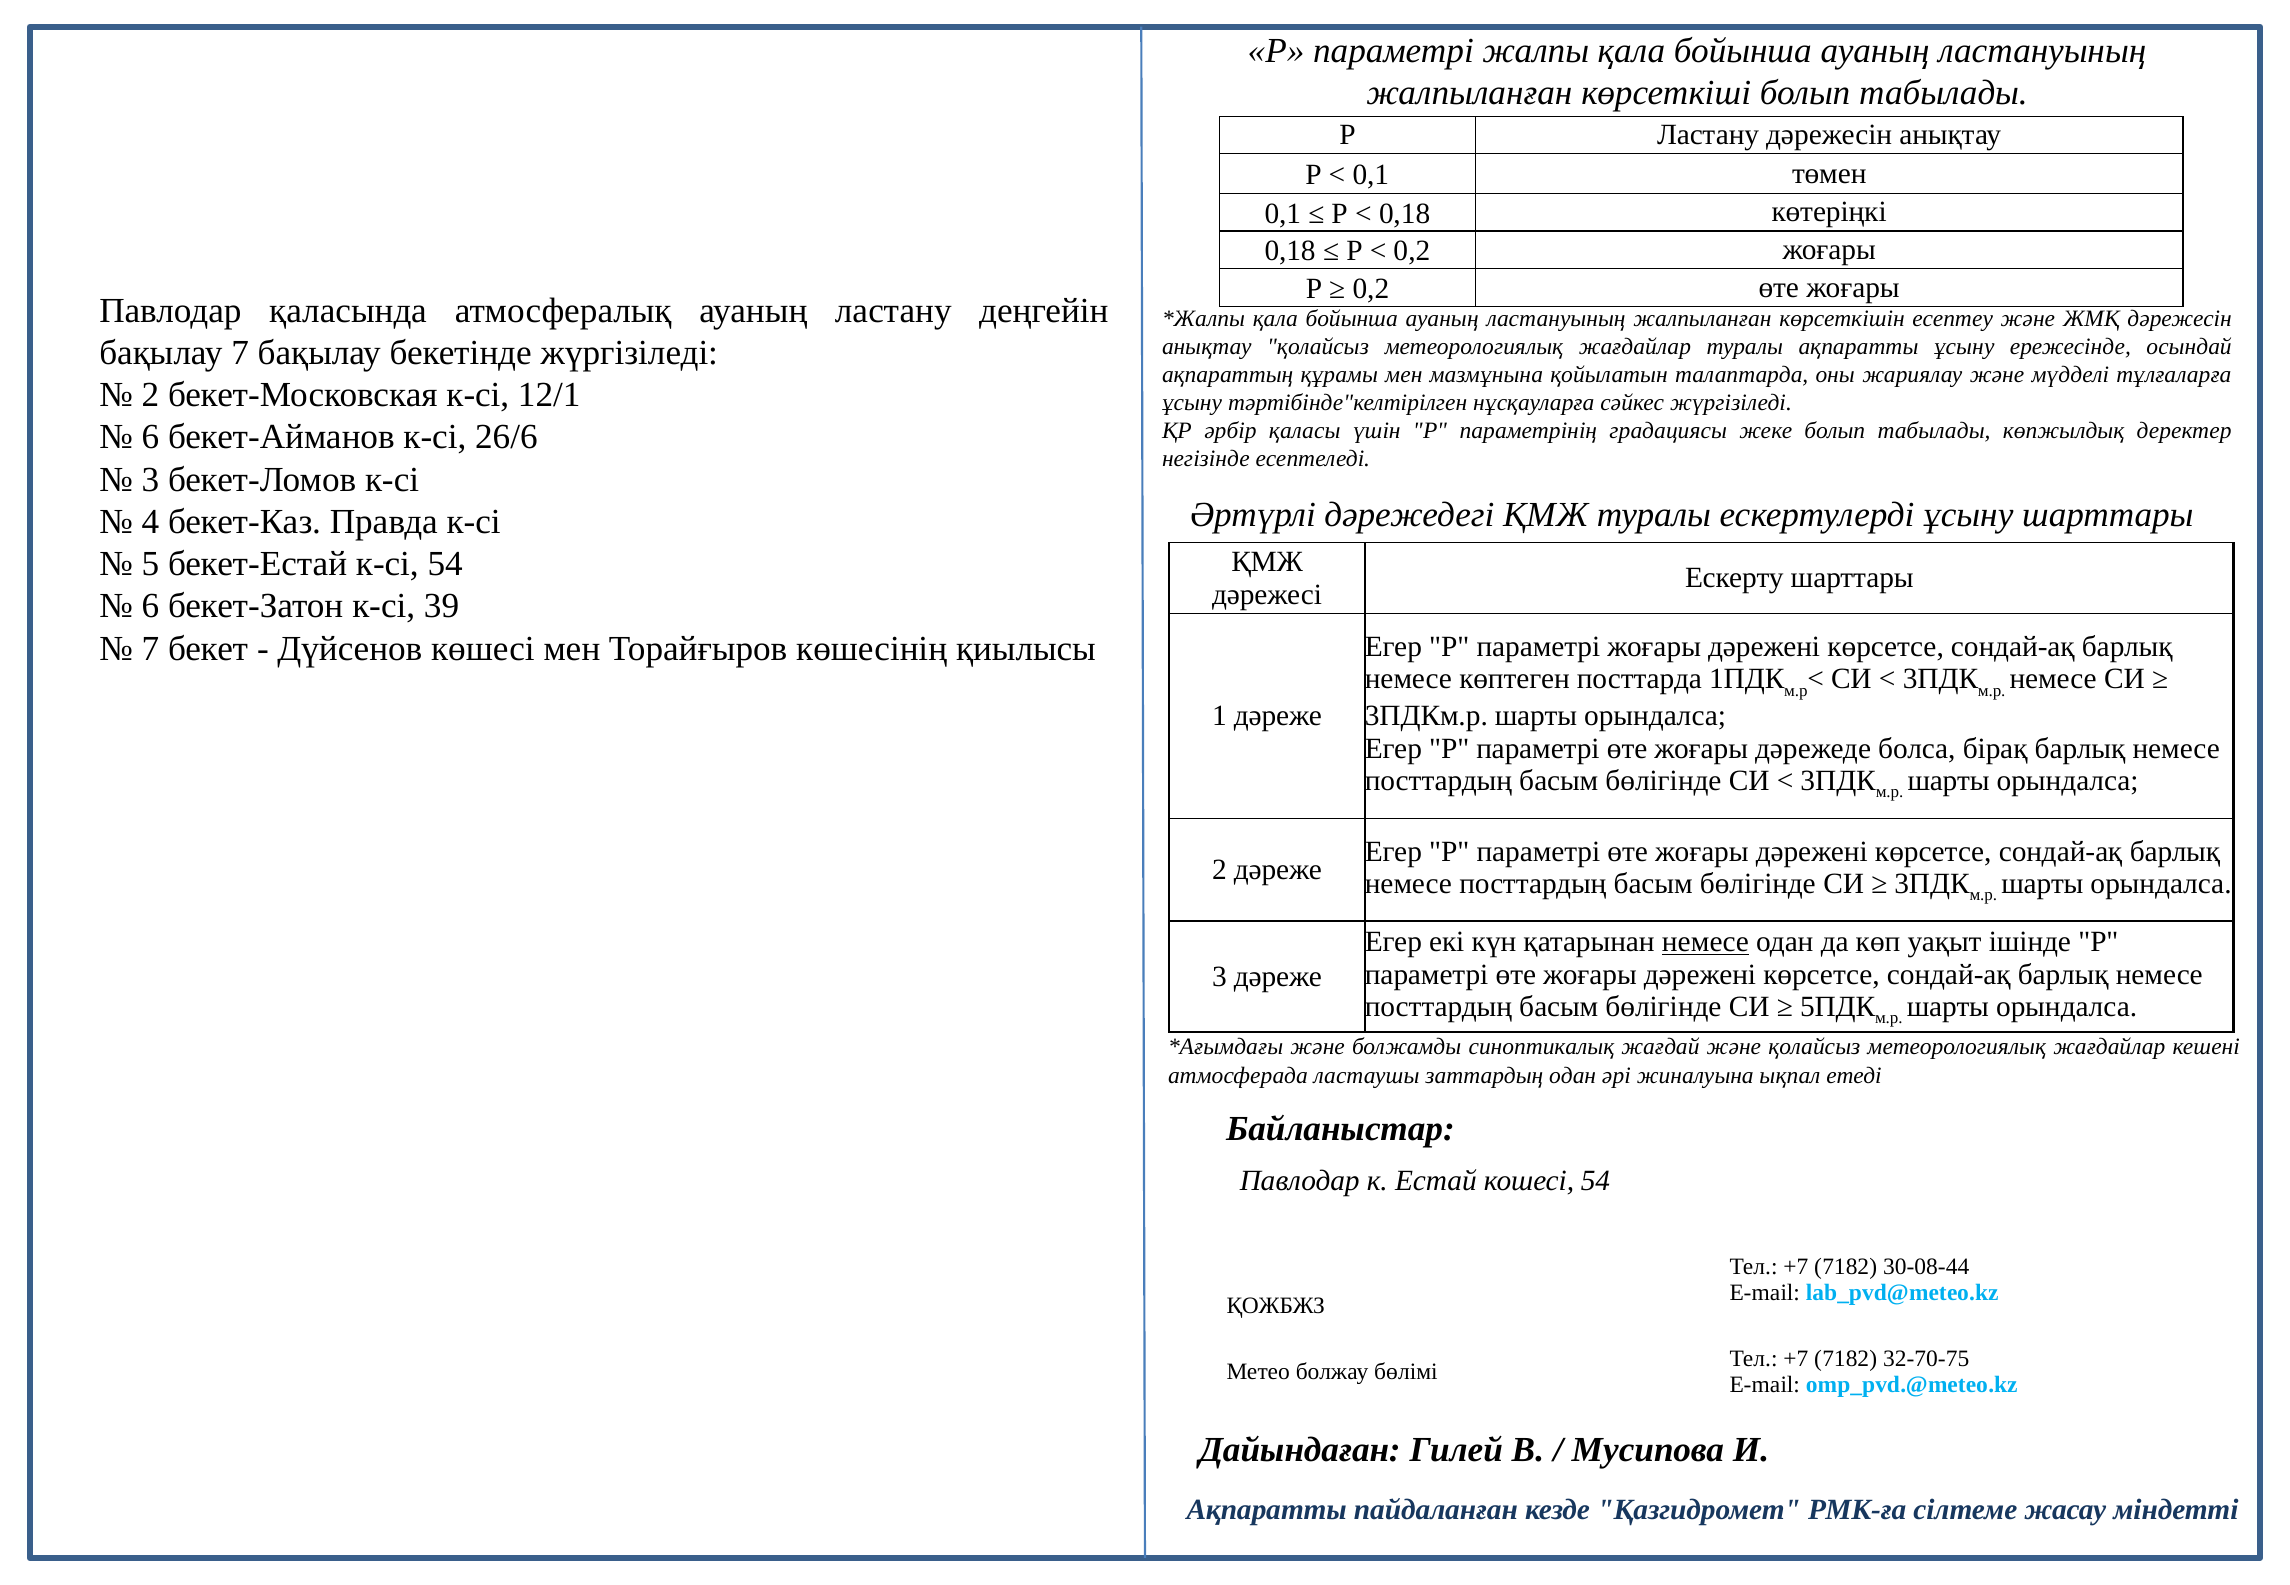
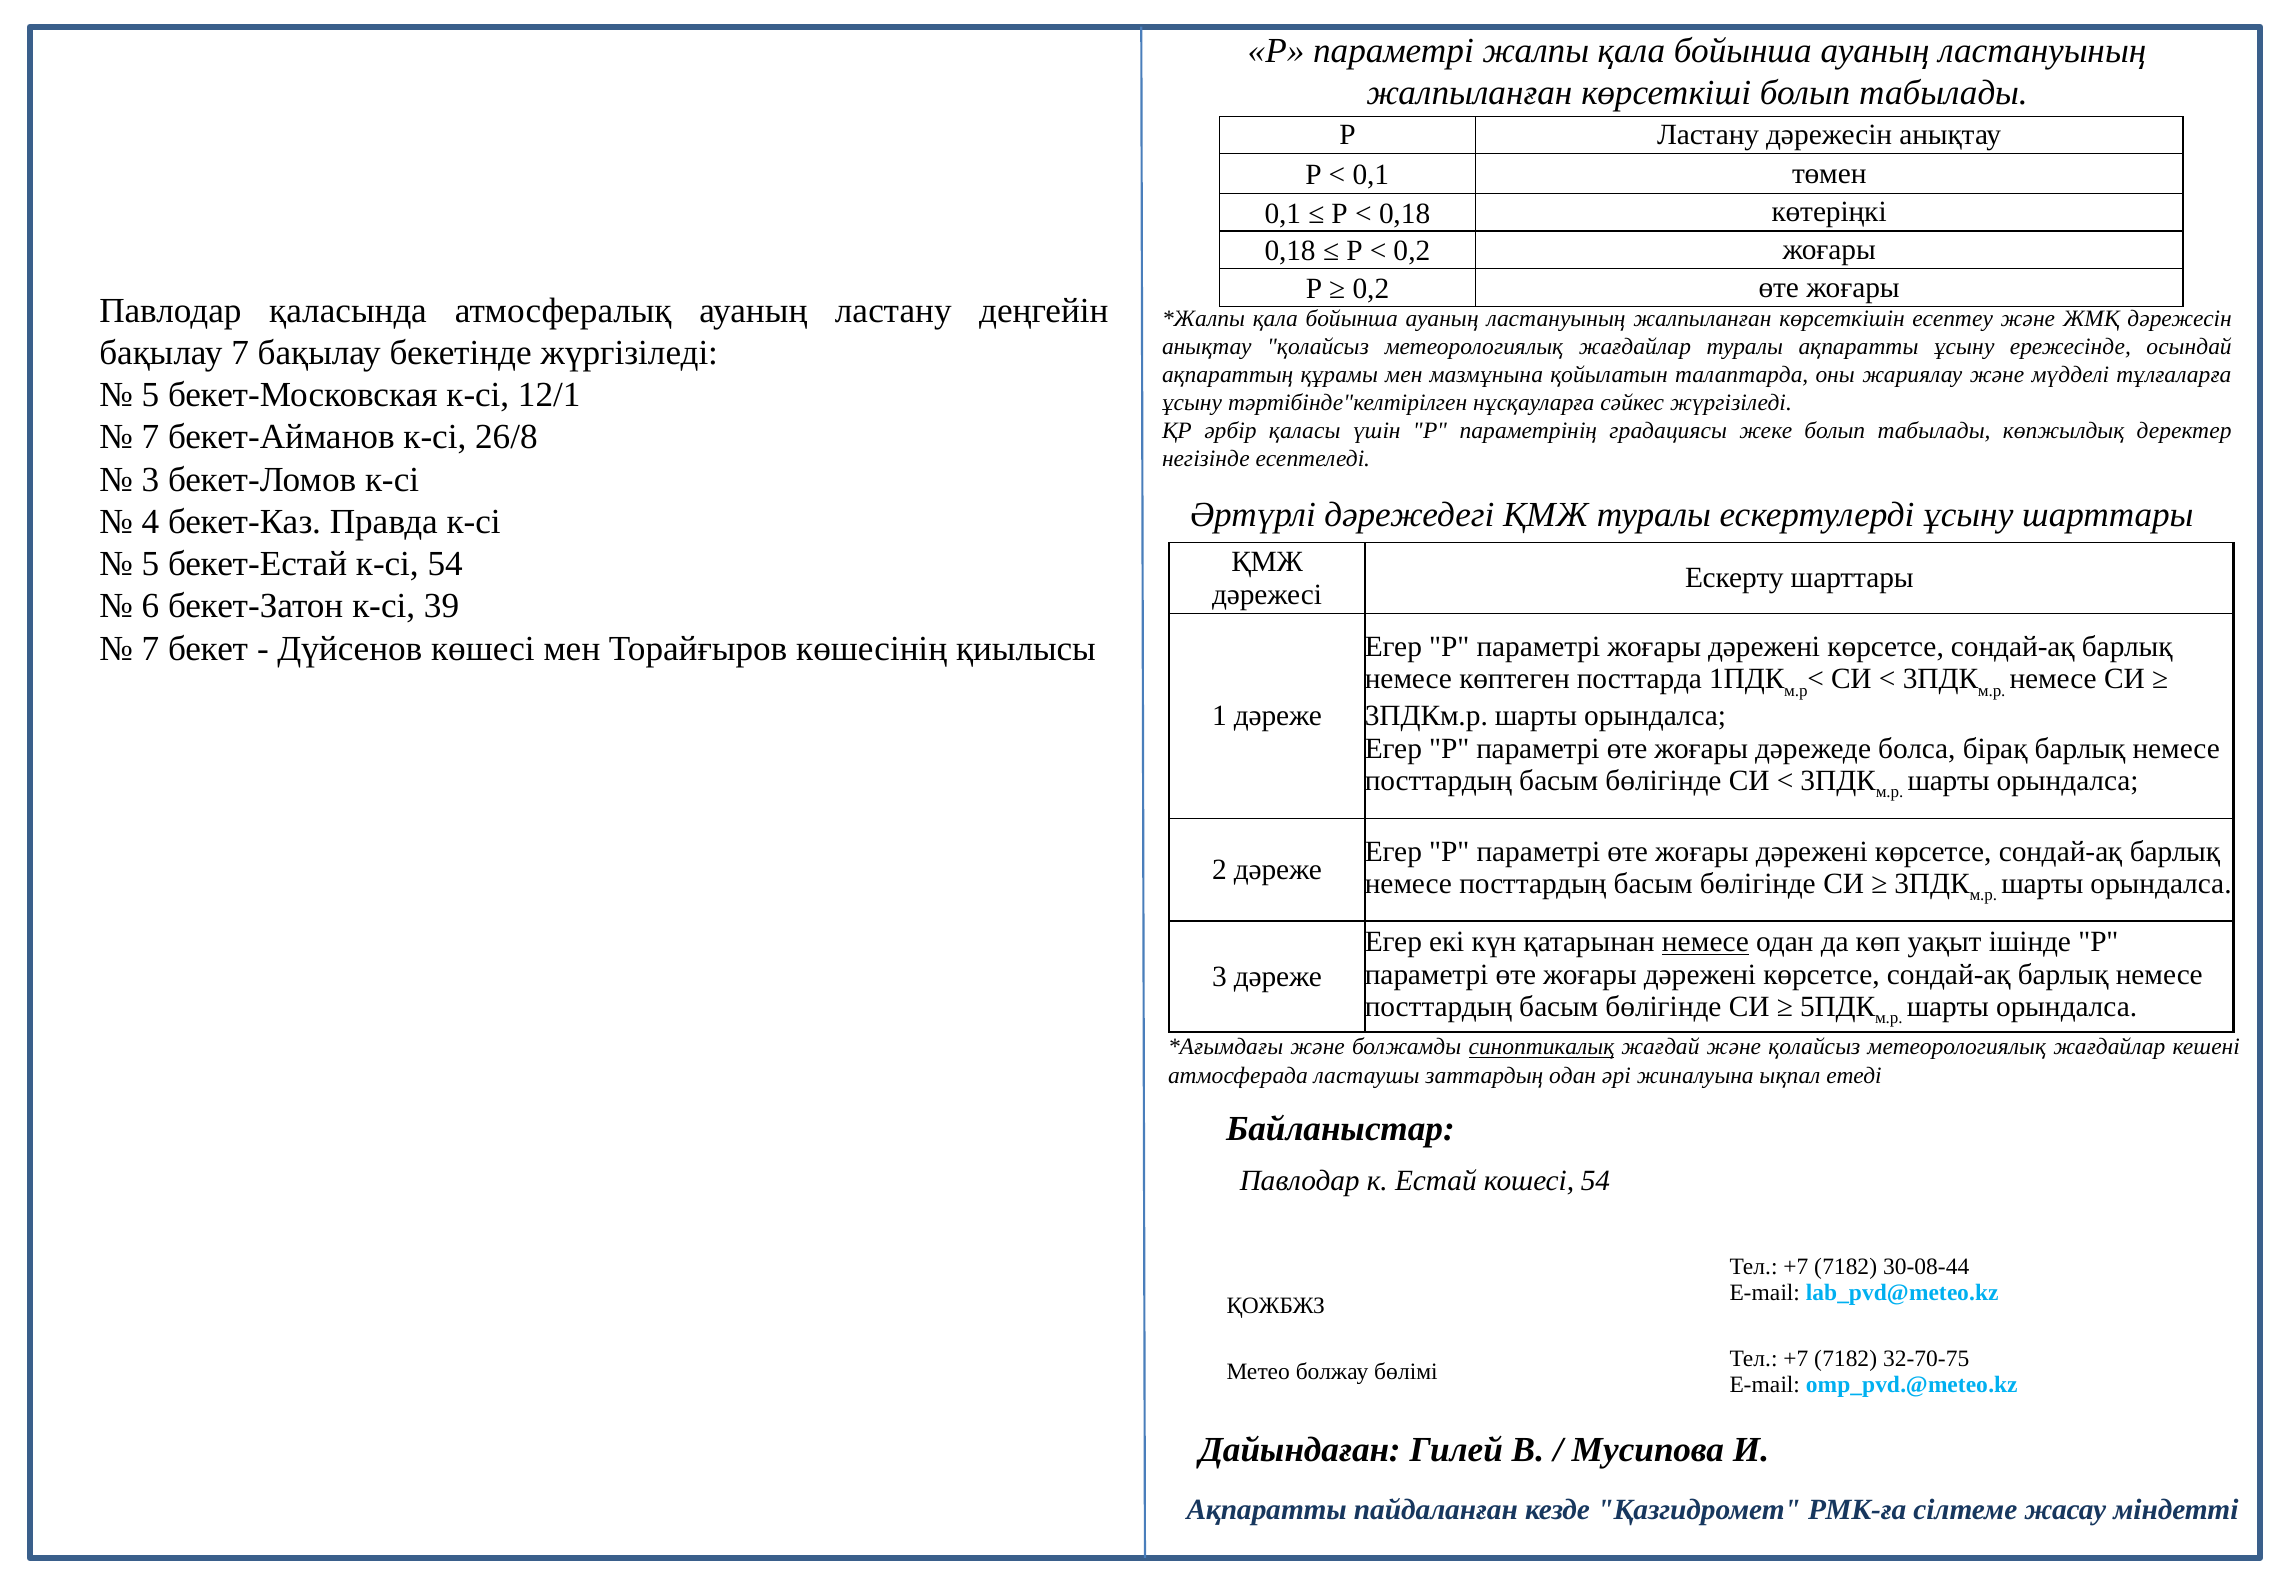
2 at (150, 395): 2 -> 5
6 at (150, 437): 6 -> 7
26/6: 26/6 -> 26/8
синоптикалық underline: none -> present
